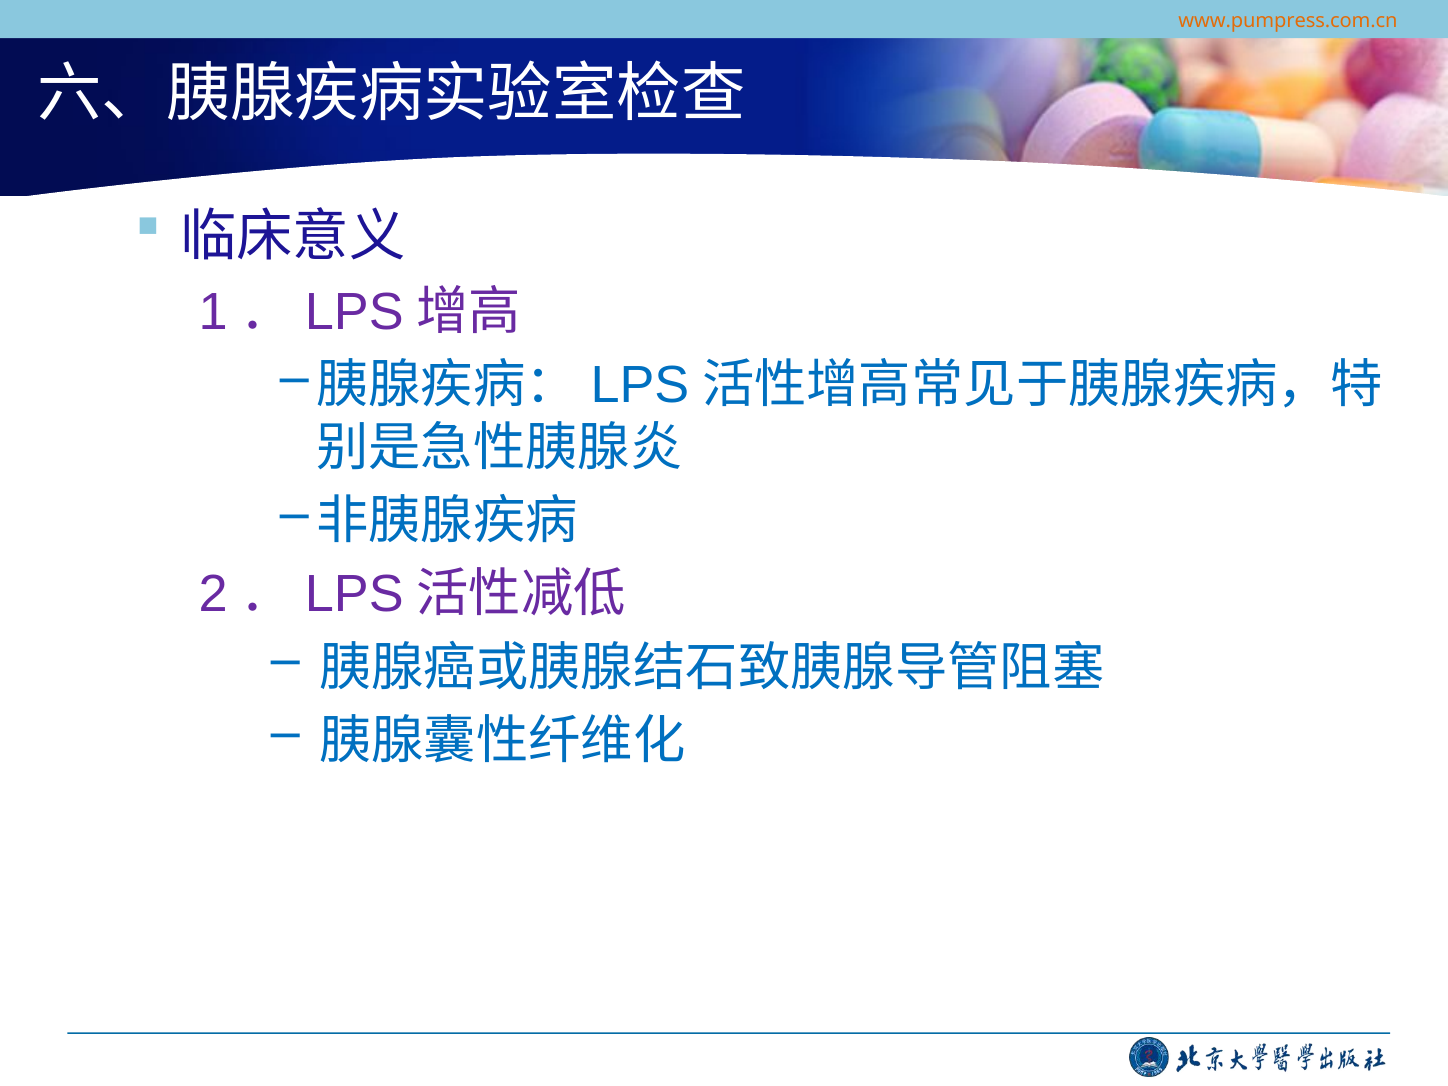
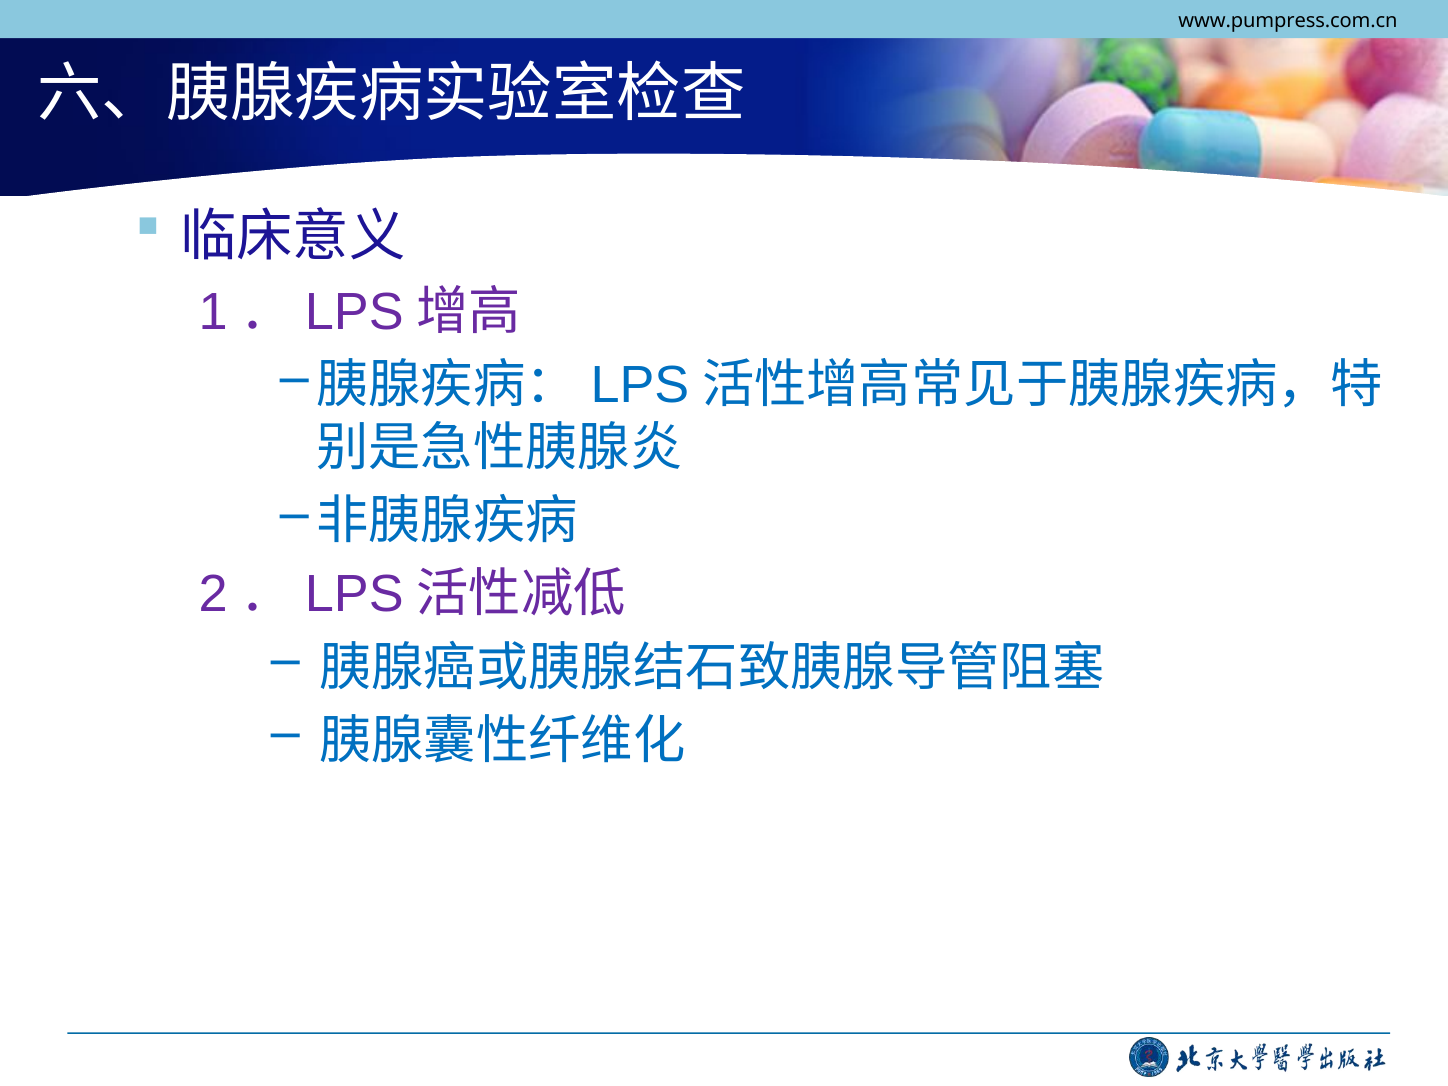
www.pumpress.com.cn colour: orange -> black
